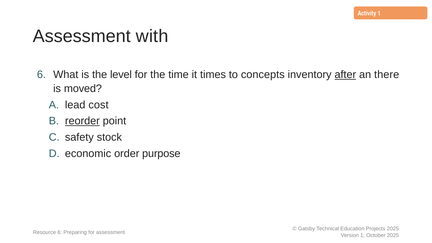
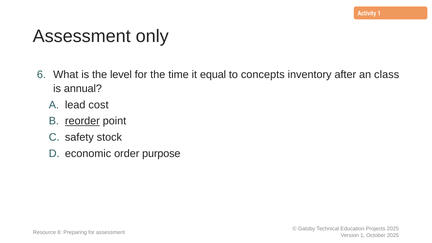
with: with -> only
times: times -> equal
after underline: present -> none
there: there -> class
moved: moved -> annual
